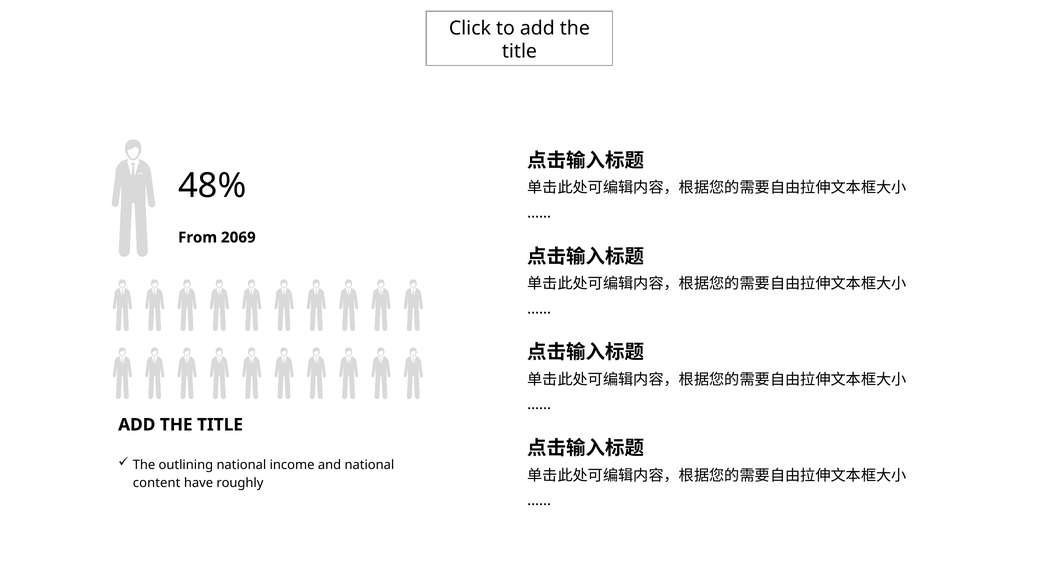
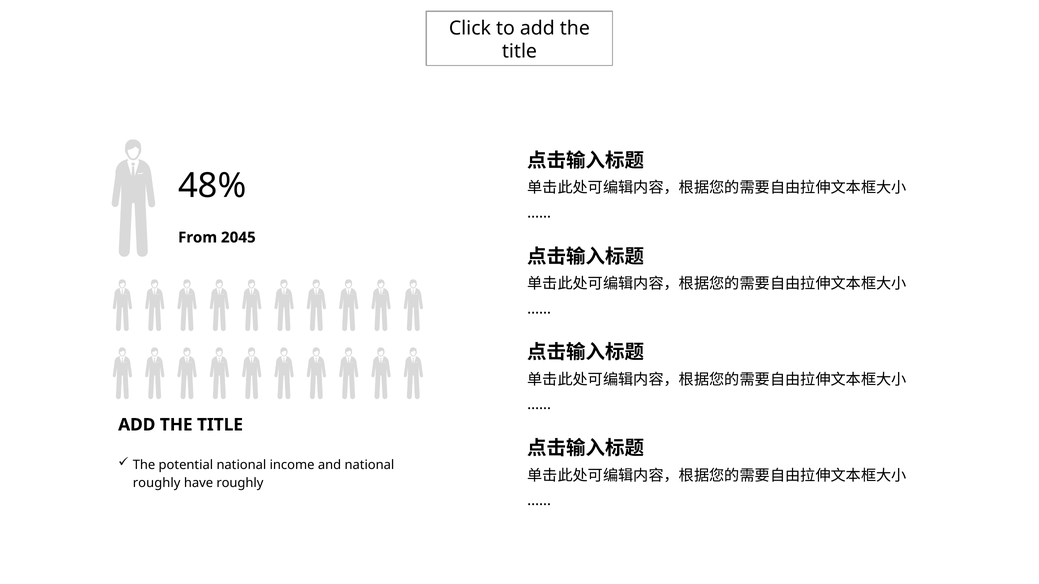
2069: 2069 -> 2045
outlining: outlining -> potential
content at (157, 483): content -> roughly
